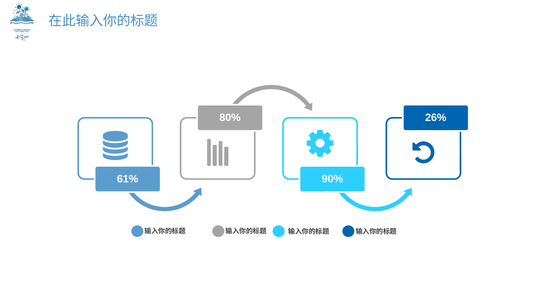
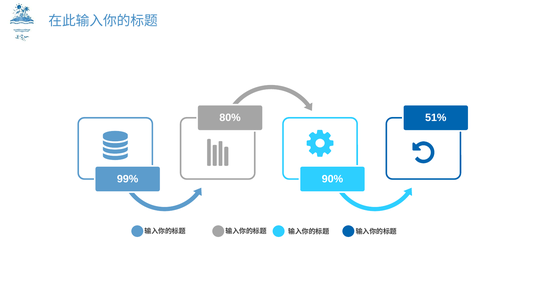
26%: 26% -> 51%
61%: 61% -> 99%
